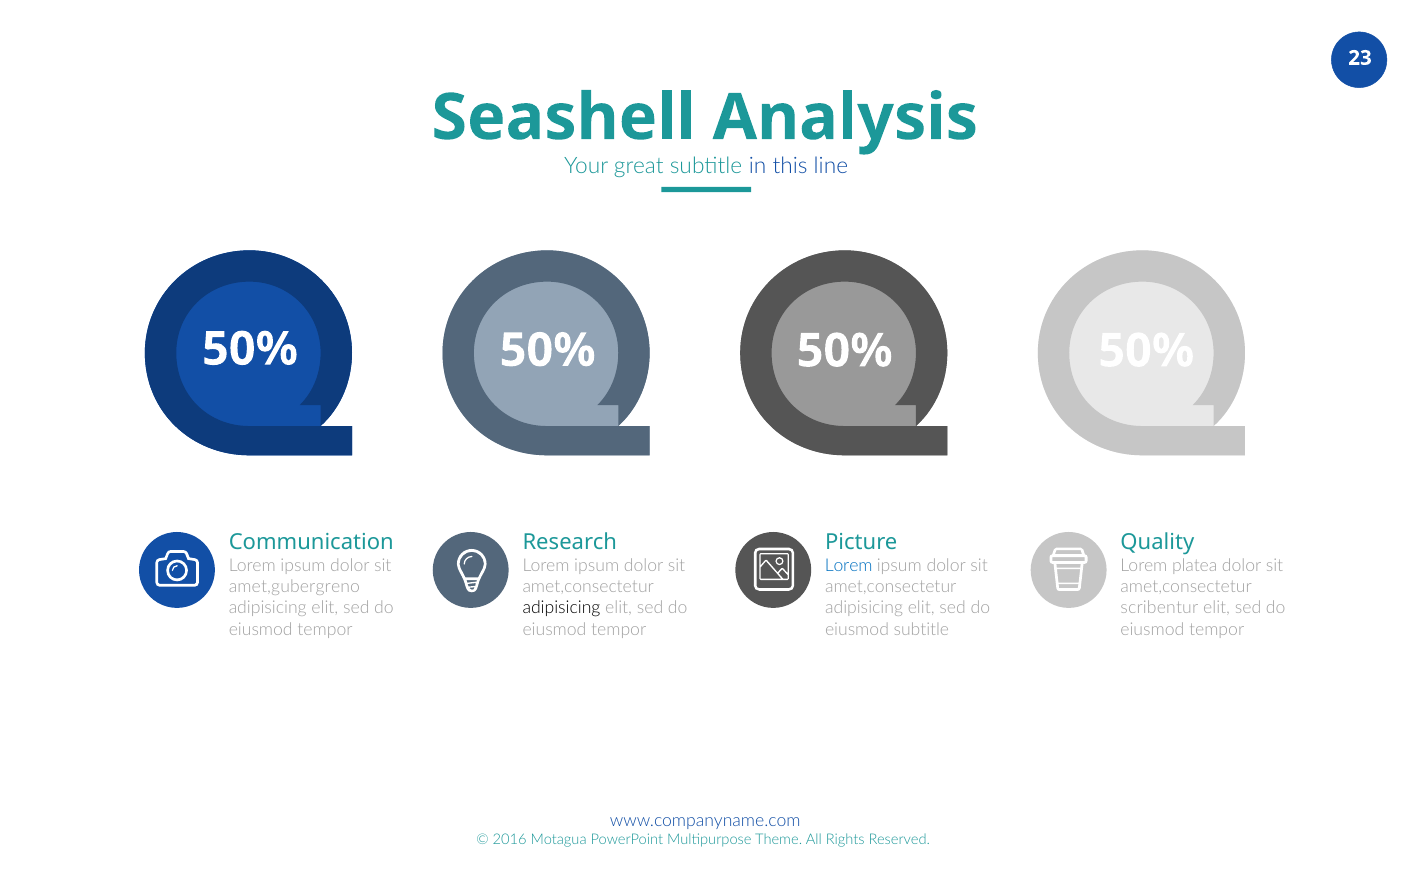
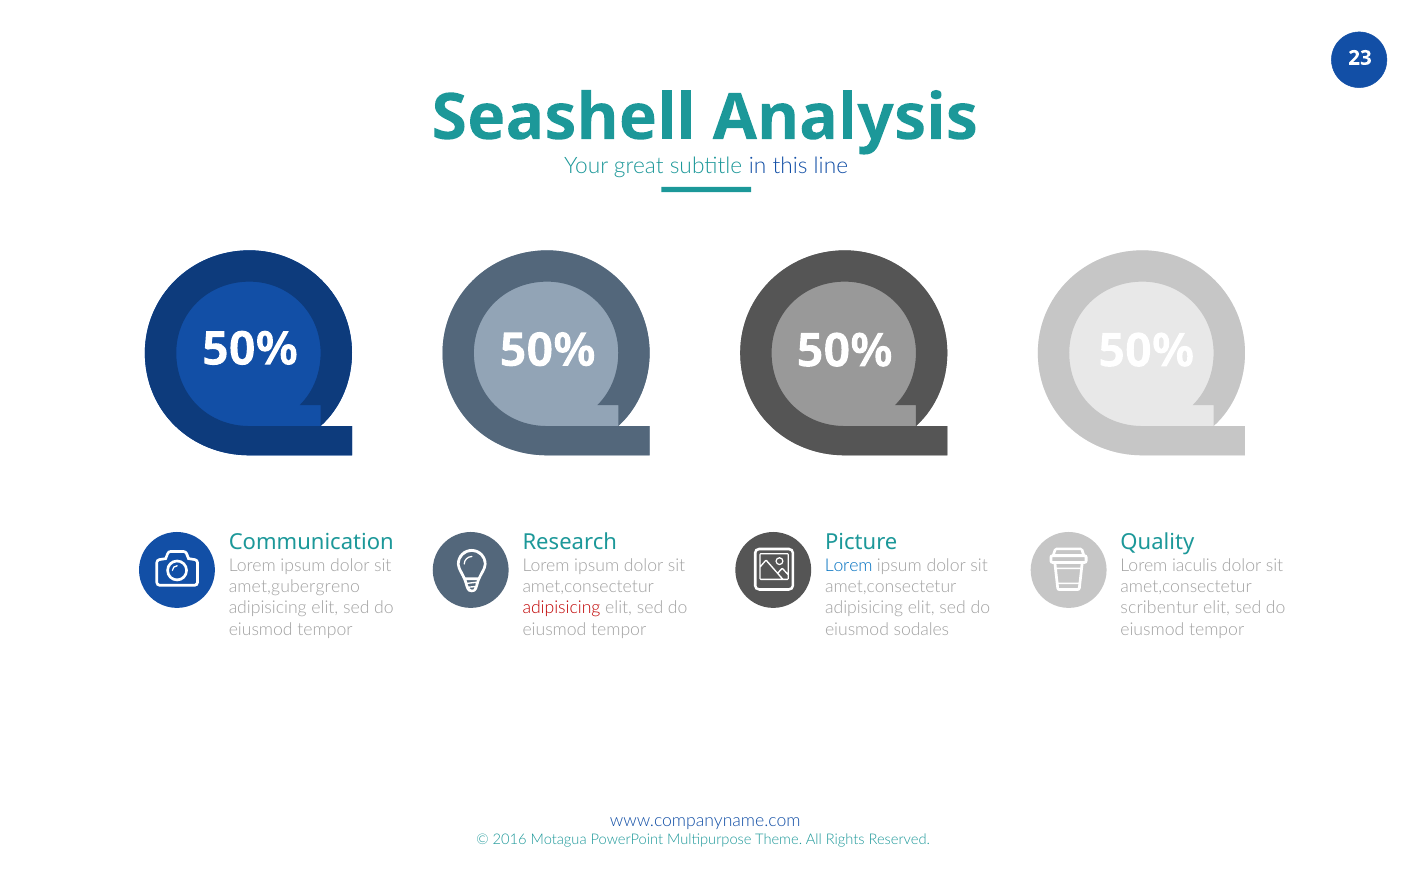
platea: platea -> iaculis
adipisicing at (561, 608) colour: black -> red
eiusmod subtitle: subtitle -> sodales
